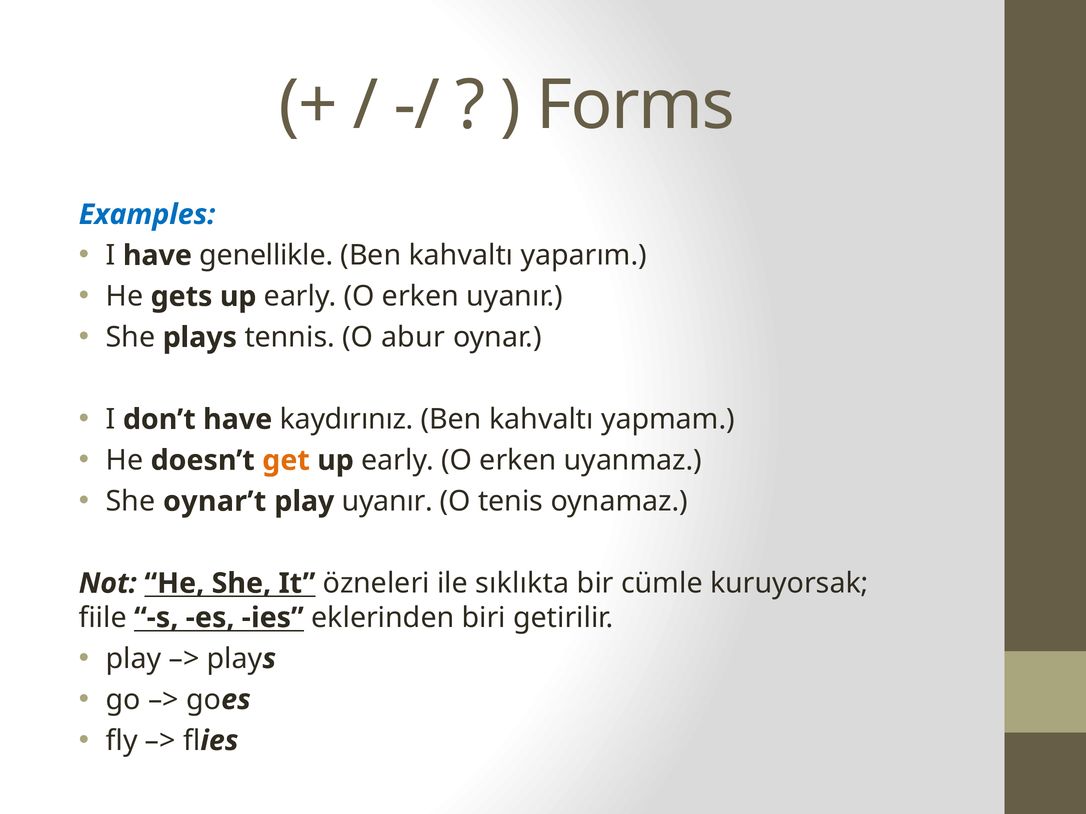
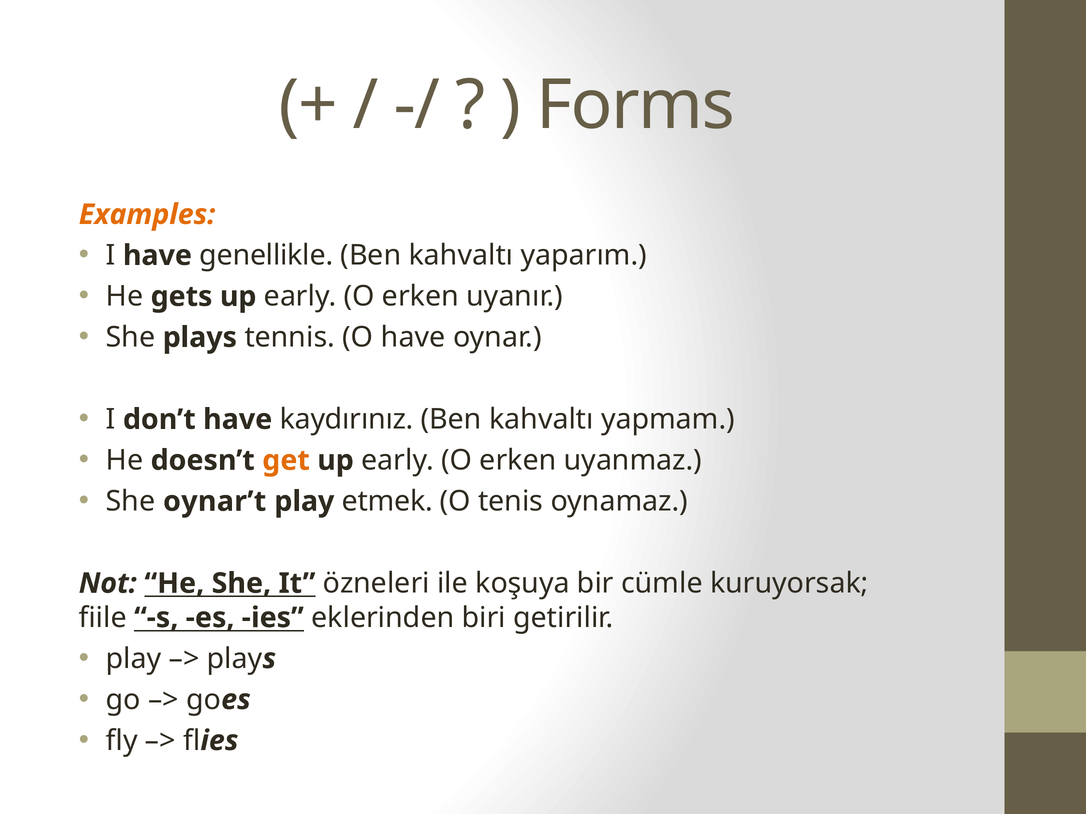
Examples colour: blue -> orange
O abur: abur -> have
play uyanır: uyanır -> etmek
sıklıkta: sıklıkta -> koşuya
